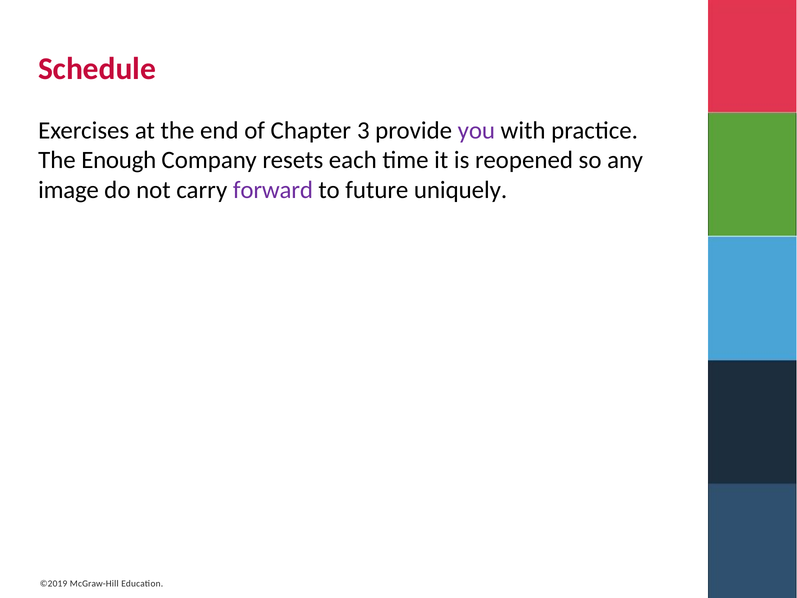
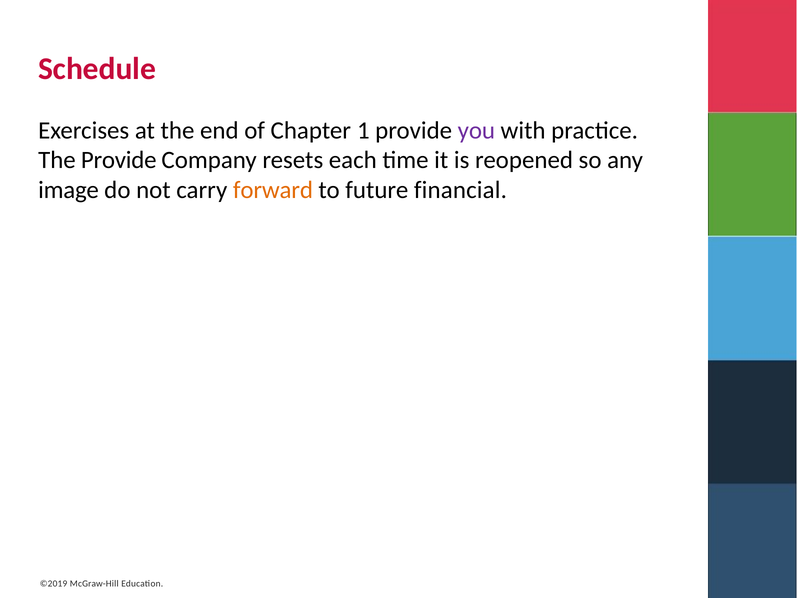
3: 3 -> 1
The Enough: Enough -> Provide
forward colour: purple -> orange
uniquely: uniquely -> financial
